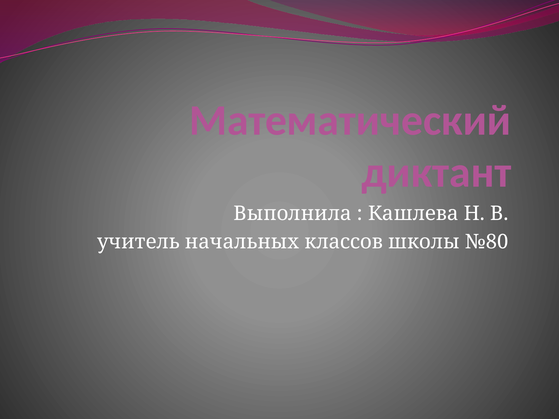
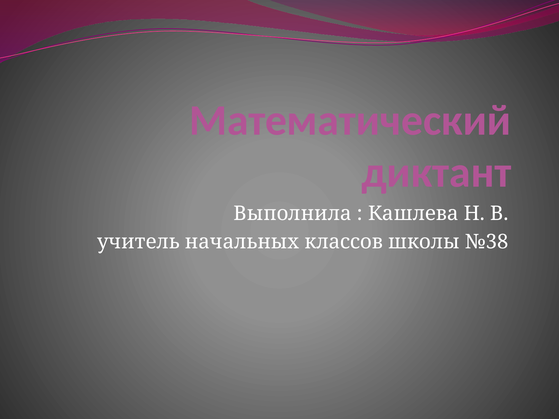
№80: №80 -> №38
